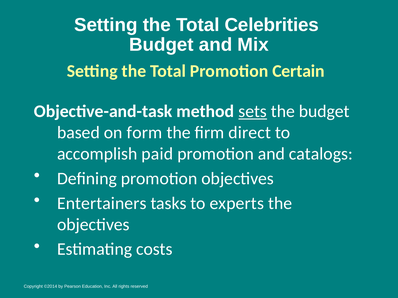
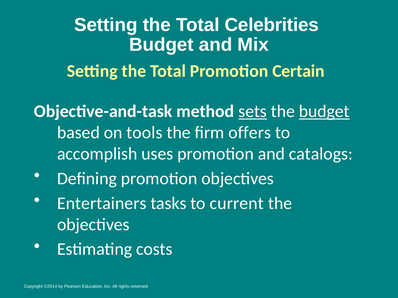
budget at (324, 112) underline: none -> present
form: form -> tools
direct: direct -> offers
paid: paid -> uses
experts: experts -> current
